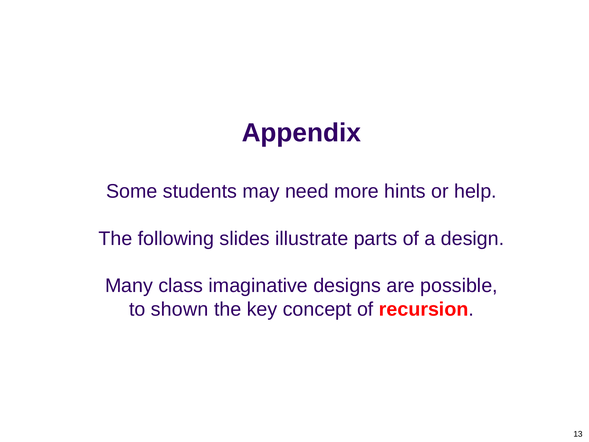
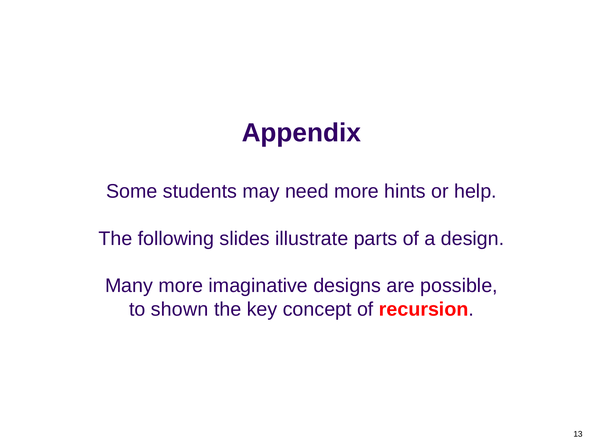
Many class: class -> more
